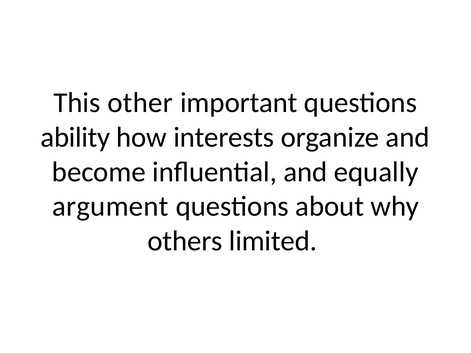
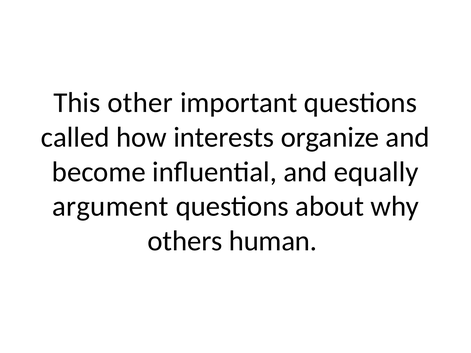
ability: ability -> called
limited: limited -> human
